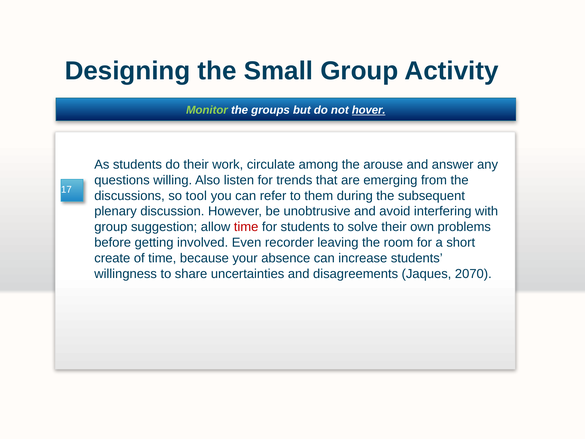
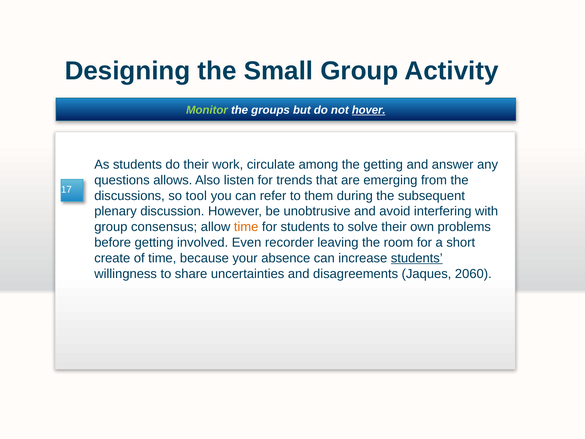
the arouse: arouse -> getting
willing: willing -> allows
suggestion: suggestion -> consensus
time at (246, 227) colour: red -> orange
students at (417, 258) underline: none -> present
2070: 2070 -> 2060
